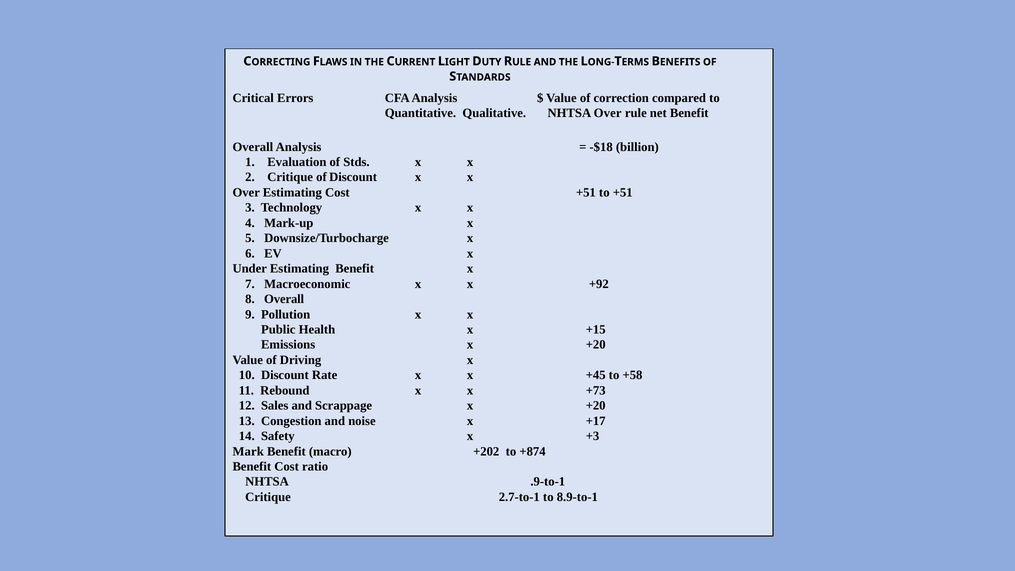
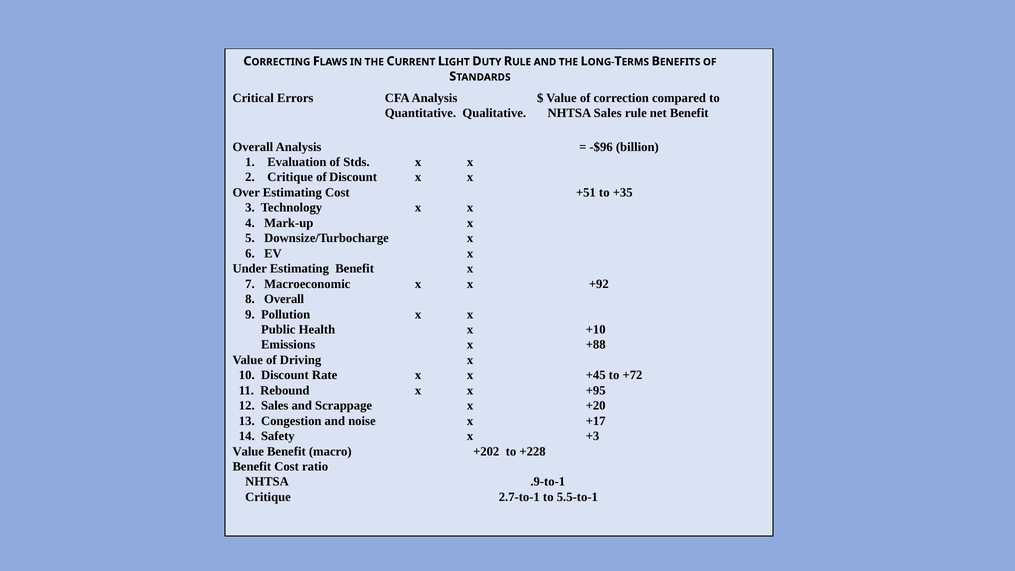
NHTSA Over: Over -> Sales
-$18: -$18 -> -$96
to +51: +51 -> +35
+15: +15 -> +10
Emissions x +20: +20 -> +88
+58: +58 -> +72
+73: +73 -> +95
Mark at (248, 451): Mark -> Value
+874: +874 -> +228
8.9-to-1: 8.9-to-1 -> 5.5-to-1
